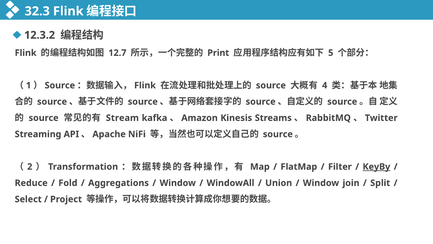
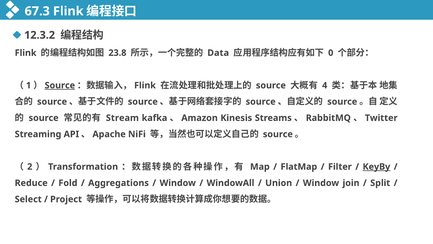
32.3: 32.3 -> 67.3
12.7: 12.7 -> 23.8
Print: Print -> Data
5: 5 -> 0
Source at (60, 85) underline: none -> present
